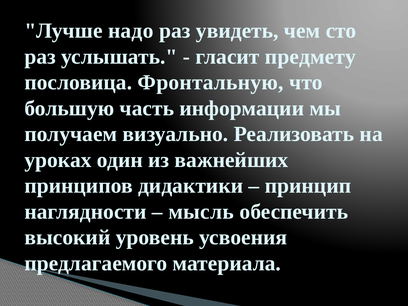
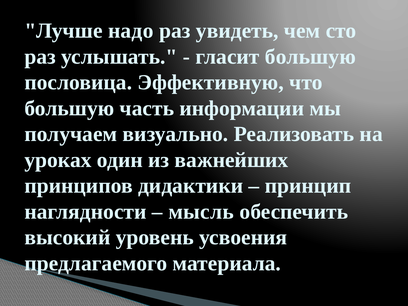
гласит предмету: предмету -> большую
Фронтальную: Фронтальную -> Эффективную
